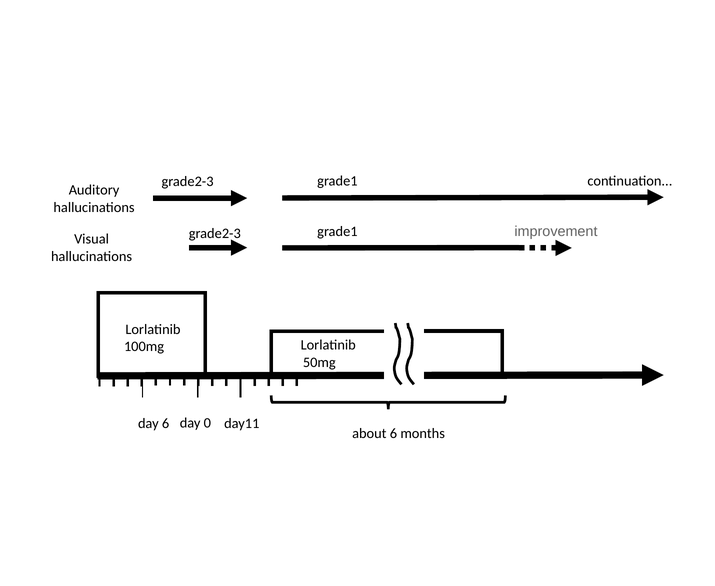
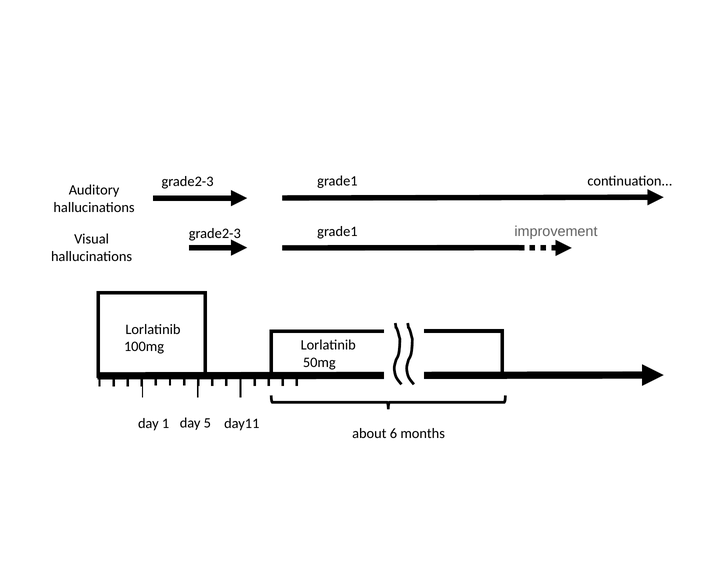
0: 0 -> 5
day 6: 6 -> 1
